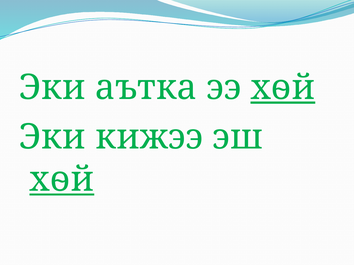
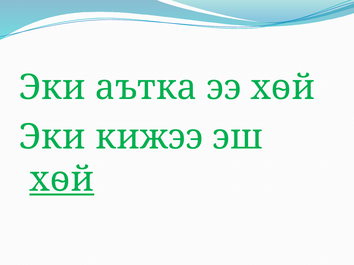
хѳй at (283, 88) underline: present -> none
